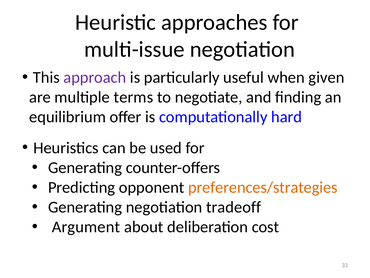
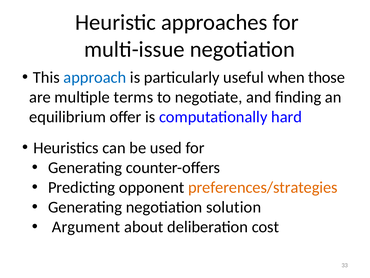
approach colour: purple -> blue
given: given -> those
tradeoff: tradeoff -> solution
